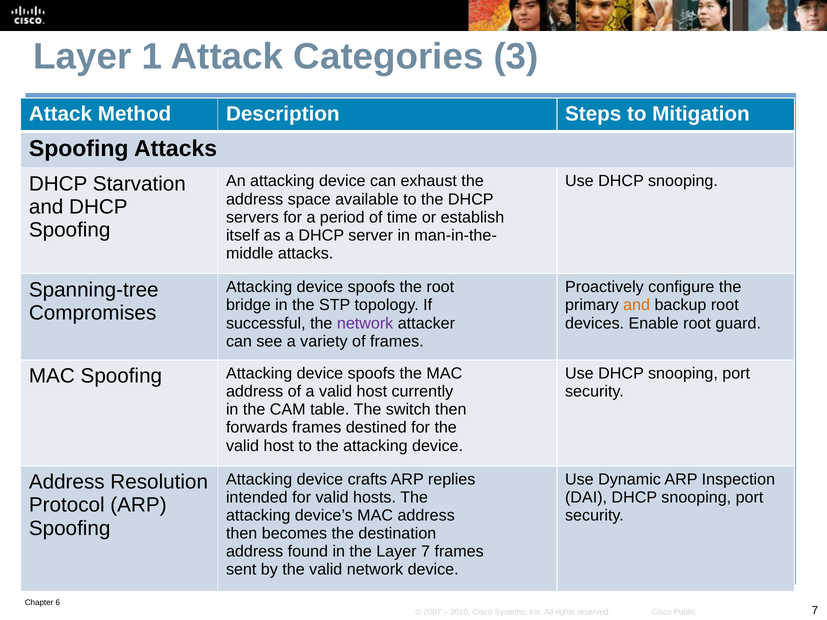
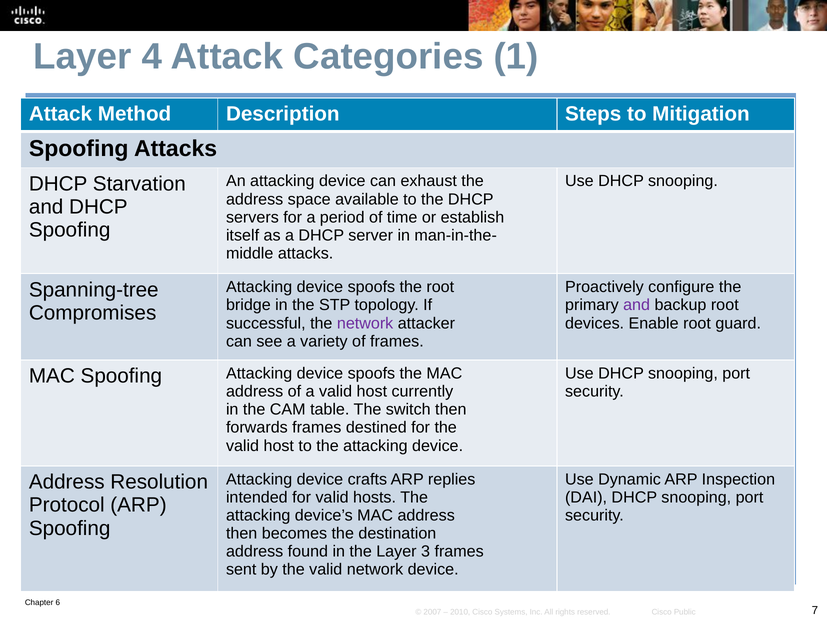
1: 1 -> 4
3: 3 -> 1
and at (637, 305) colour: orange -> purple
Layer 7: 7 -> 3
